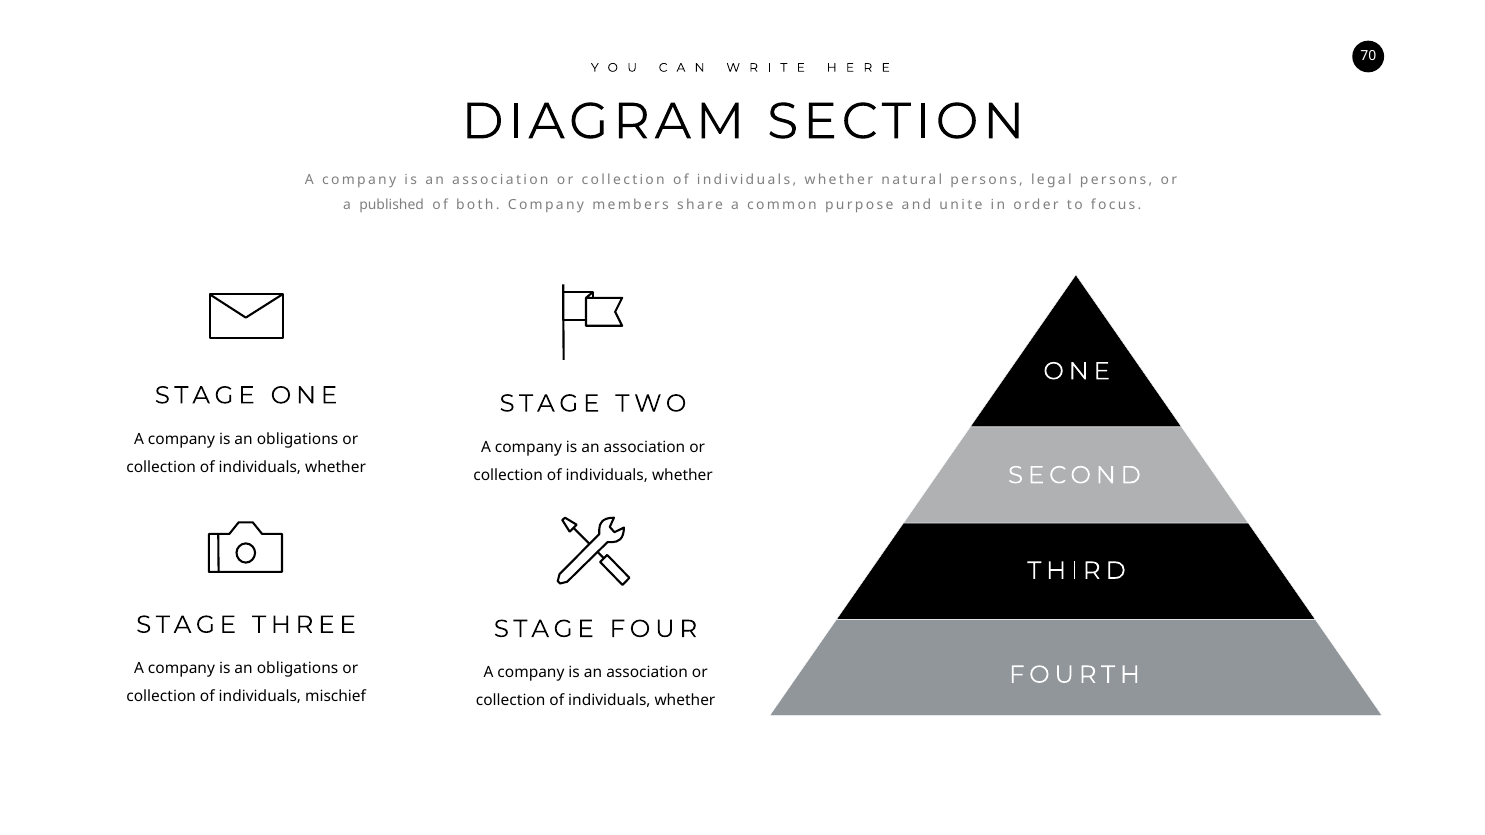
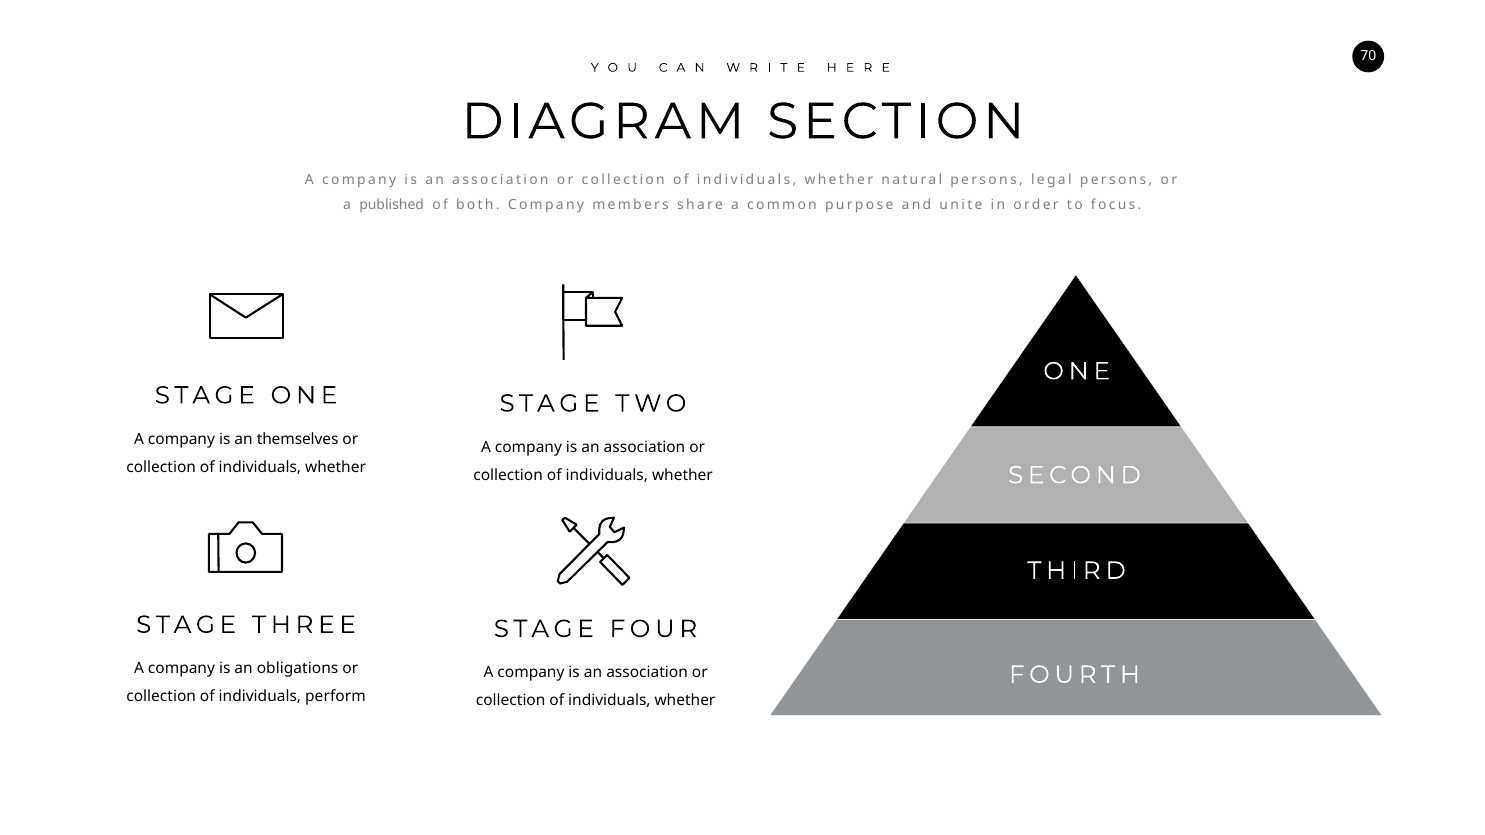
obligations at (298, 440): obligations -> themselves
mischief: mischief -> perform
